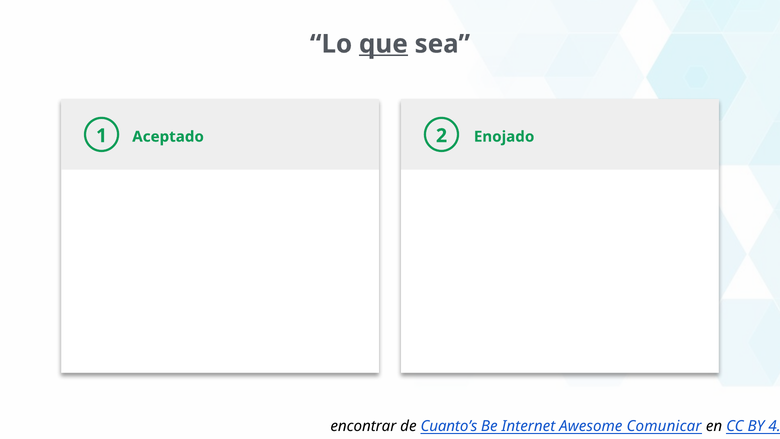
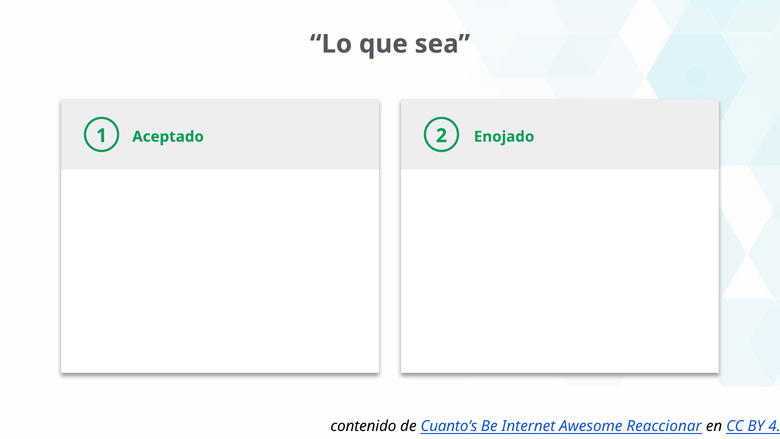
que underline: present -> none
encontrar: encontrar -> contenido
Comunicar: Comunicar -> Reaccionar
